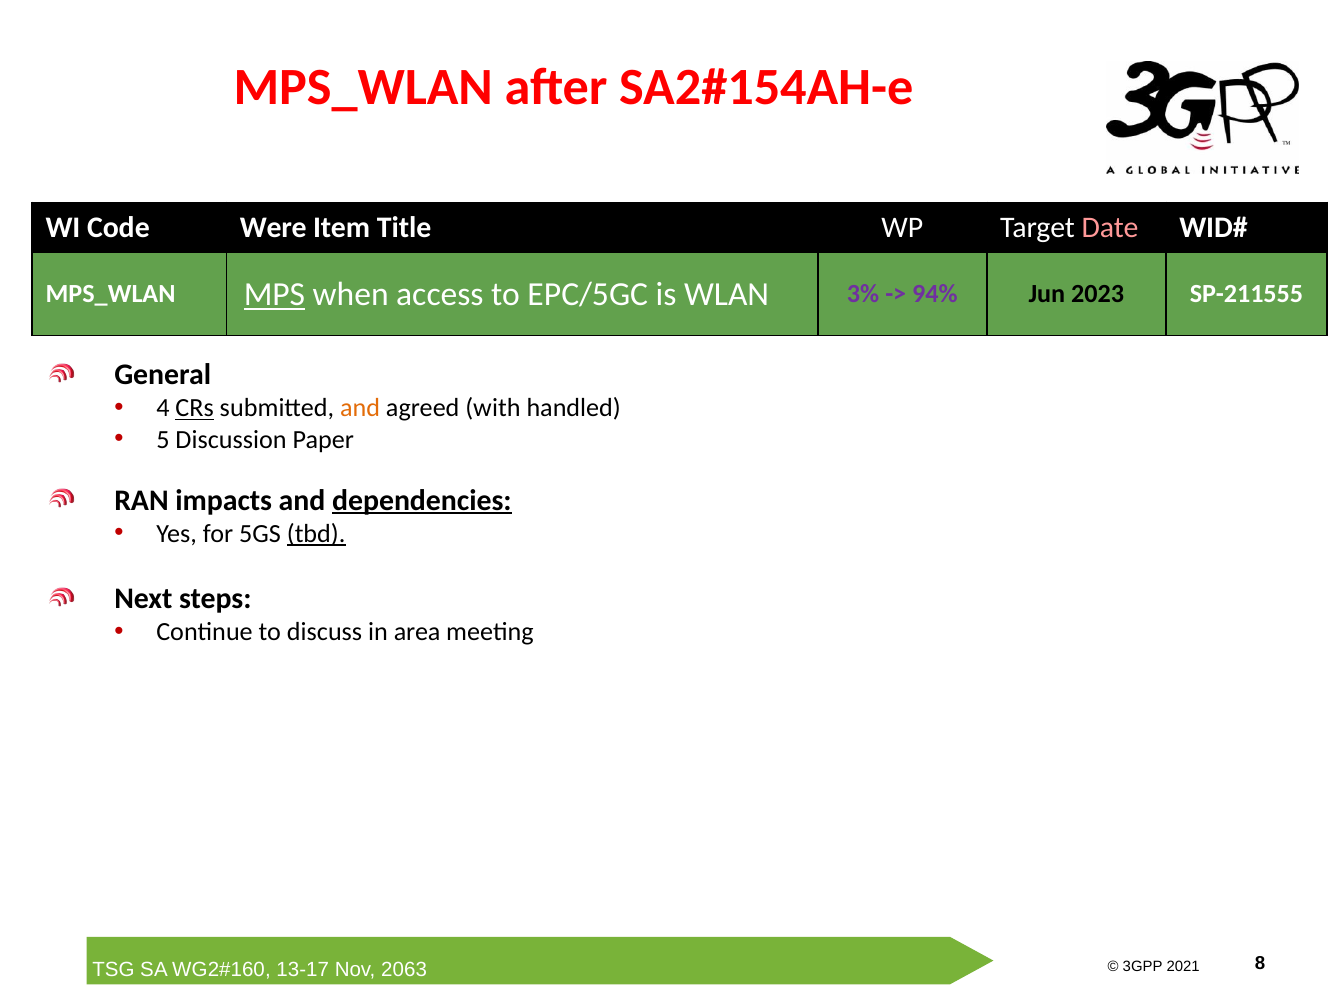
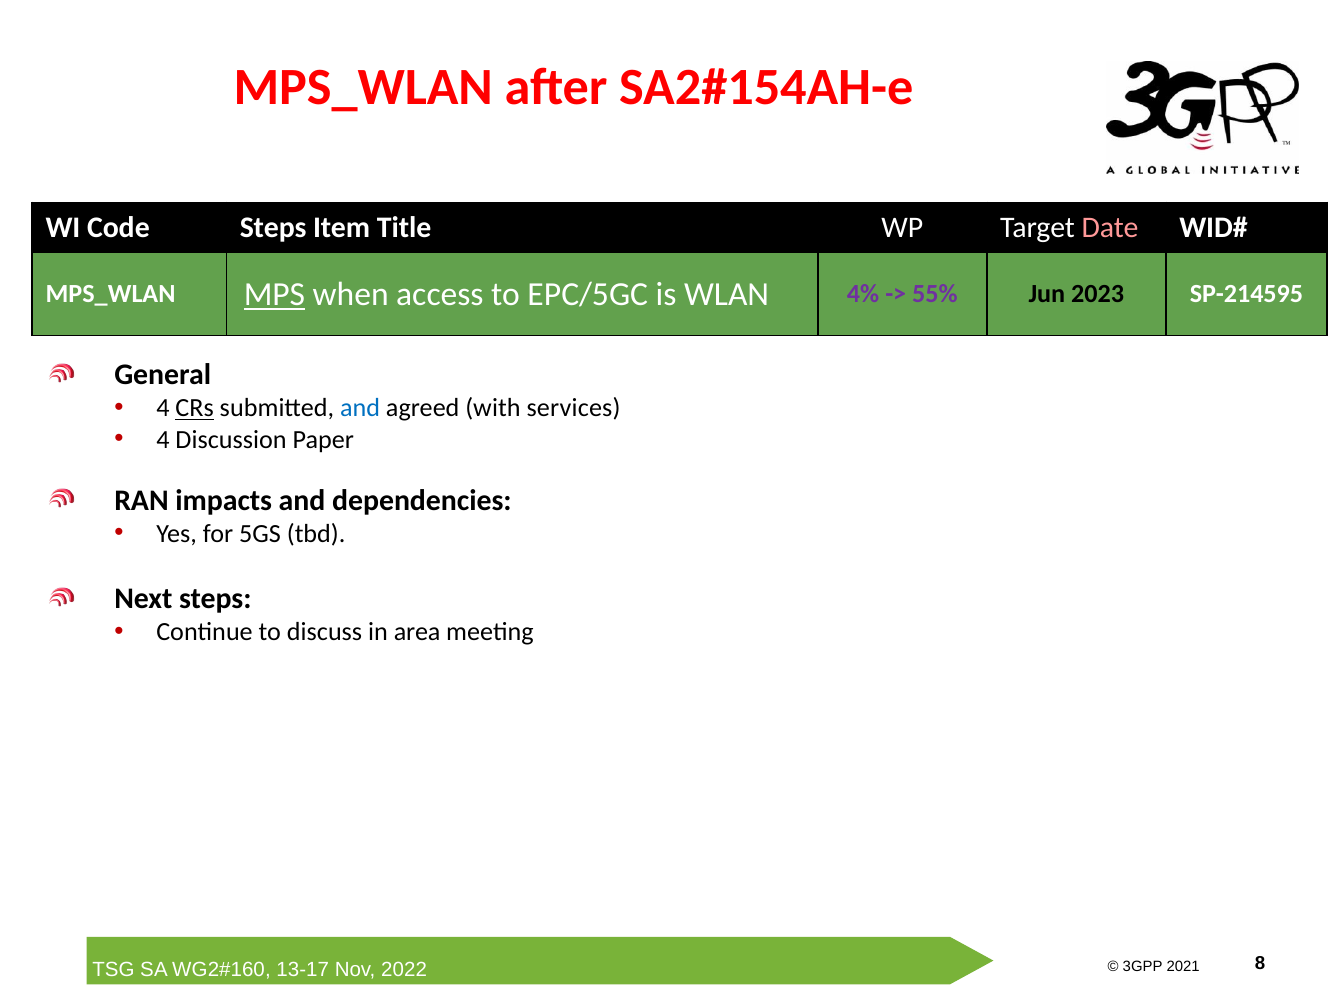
Code Were: Were -> Steps
3%: 3% -> 4%
94%: 94% -> 55%
SP-211555: SP-211555 -> SP-214595
and at (360, 408) colour: orange -> blue
handled: handled -> services
5 at (163, 440): 5 -> 4
dependencies underline: present -> none
tbd underline: present -> none
2063: 2063 -> 2022
